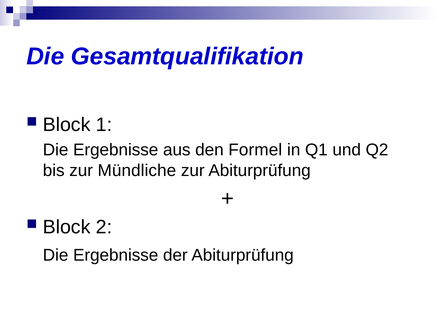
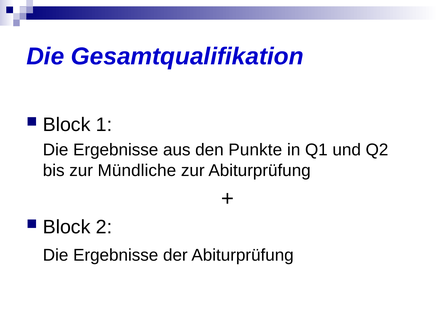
Formel: Formel -> Punkte
